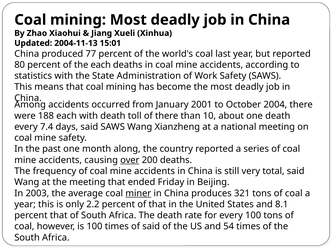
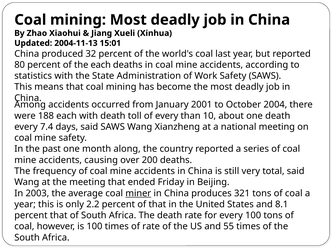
77: 77 -> 32
of there: there -> every
over underline: present -> none
of said: said -> rate
54: 54 -> 55
